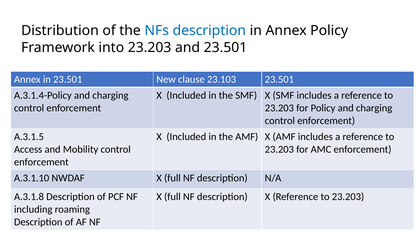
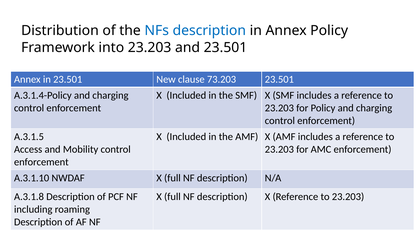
23.103: 23.103 -> 73.203
